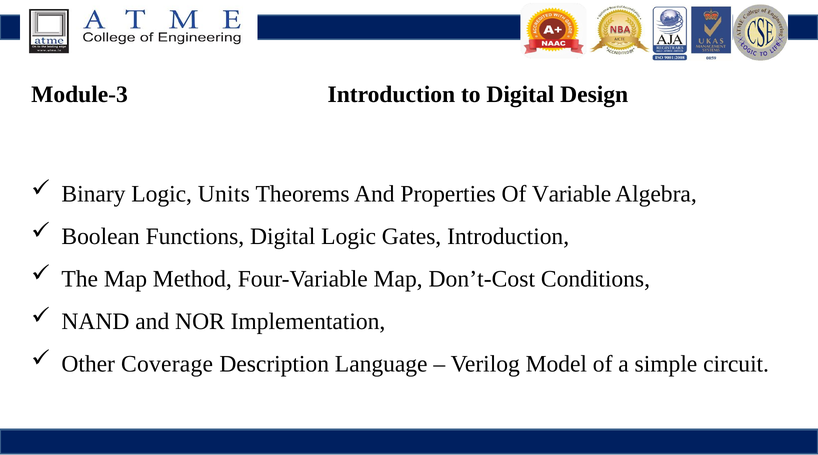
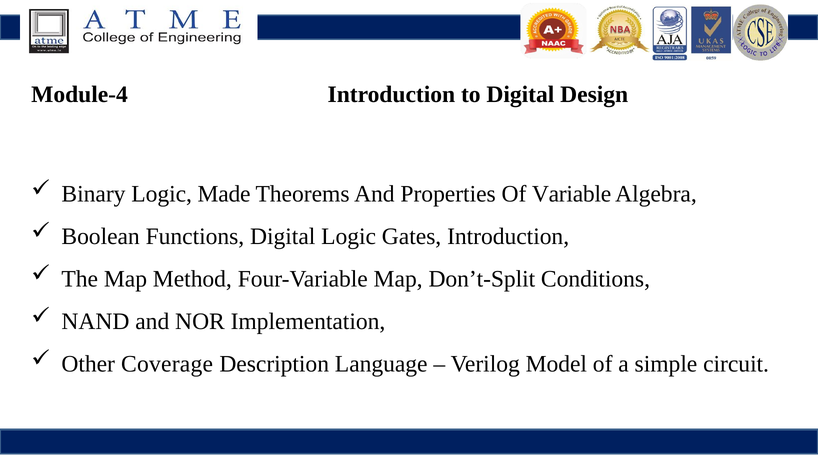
Module-3: Module-3 -> Module-4
Units: Units -> Made
Don’t-Cost: Don’t-Cost -> Don’t-Split
